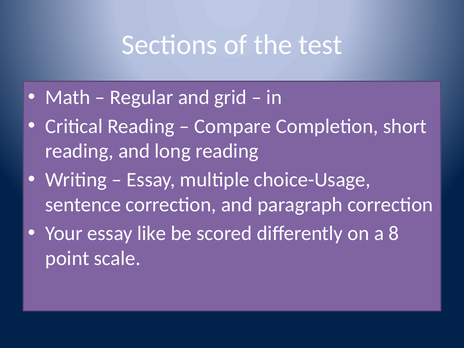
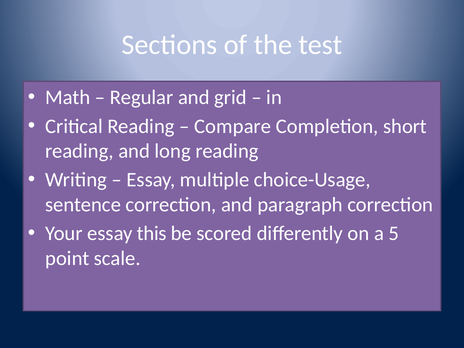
like: like -> this
8: 8 -> 5
